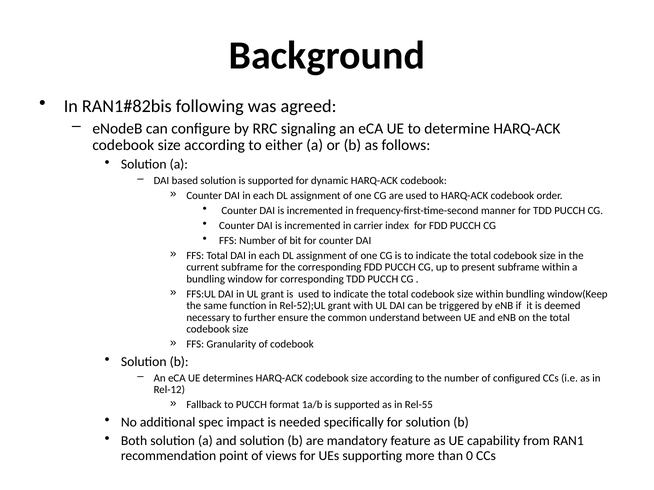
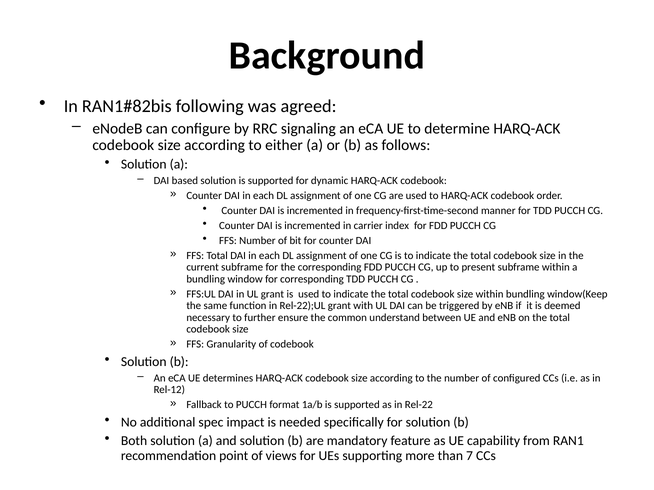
Rel-52);UL: Rel-52);UL -> Rel-22);UL
Rel-55: Rel-55 -> Rel-22
0: 0 -> 7
